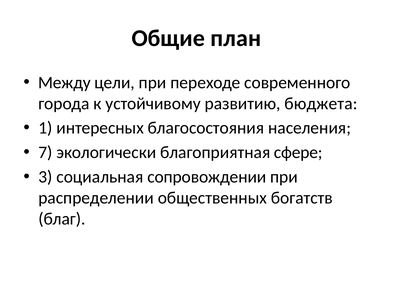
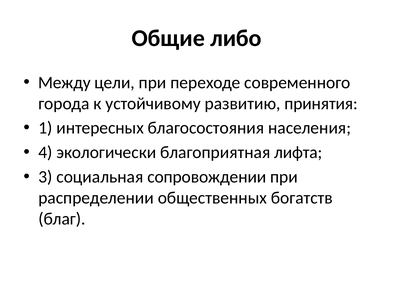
план: план -> либо
бюджета: бюджета -> принятия
7: 7 -> 4
сфере: сфере -> лифта
